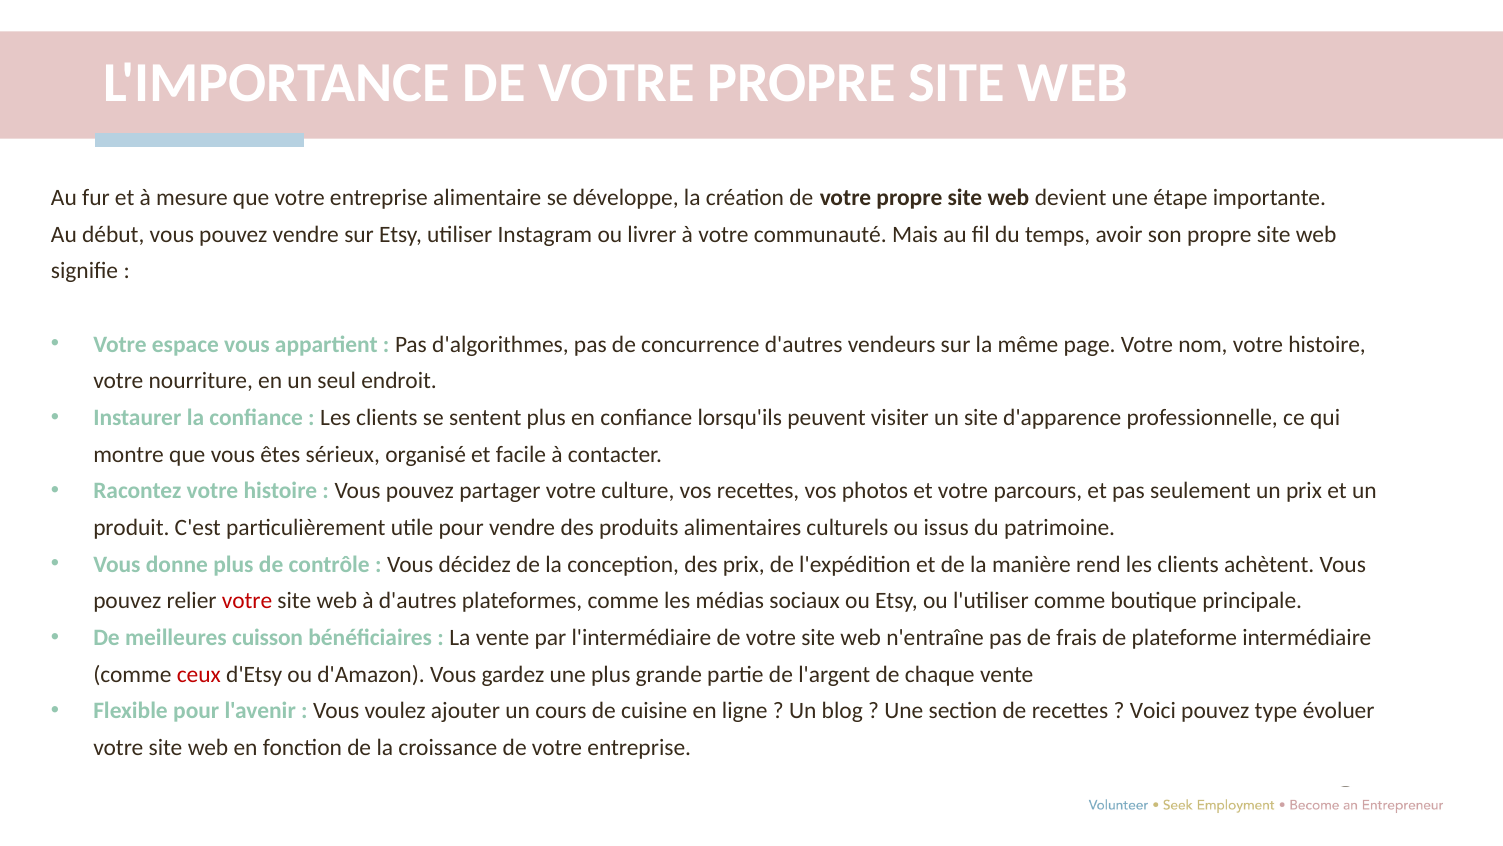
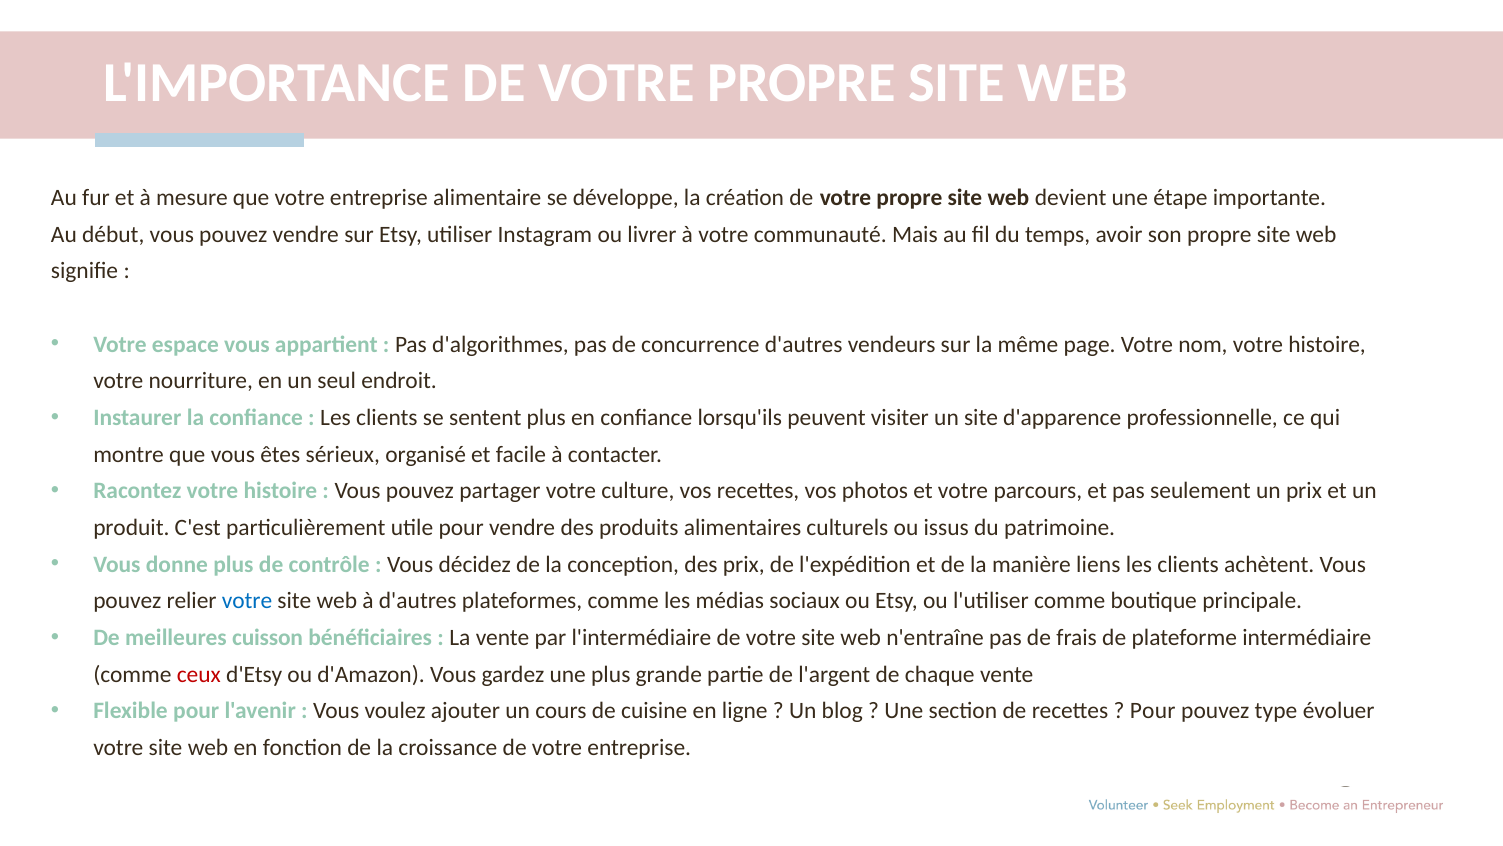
rend: rend -> liens
votre at (247, 601) colour: red -> blue
Voici at (1153, 711): Voici -> Pour
